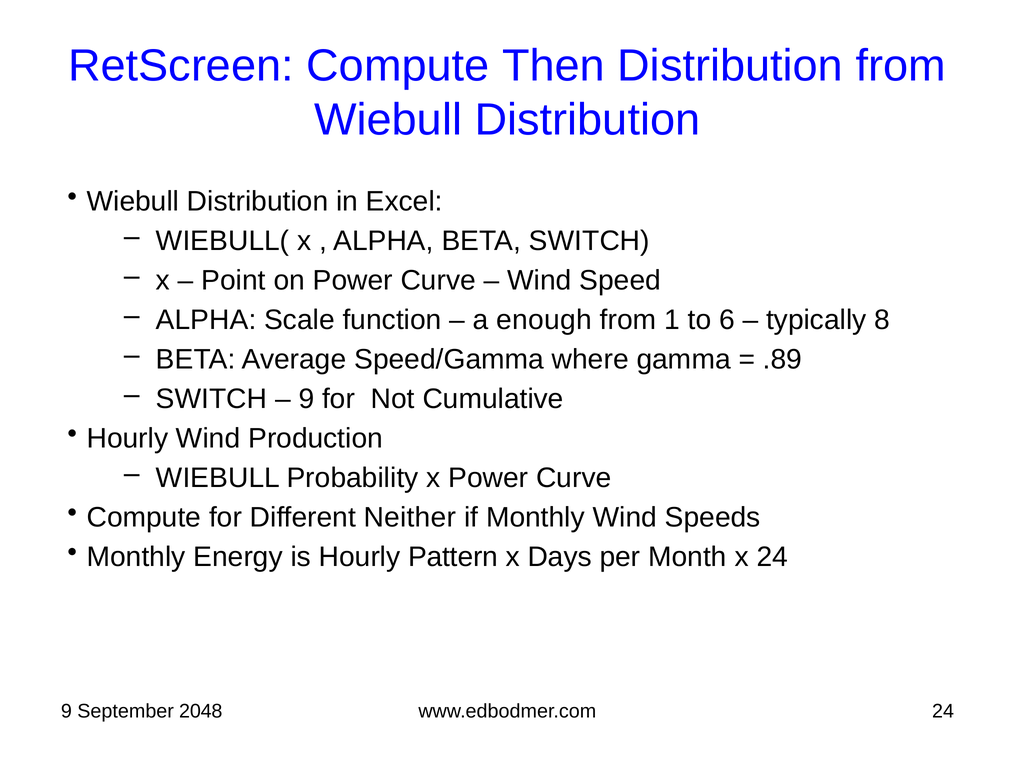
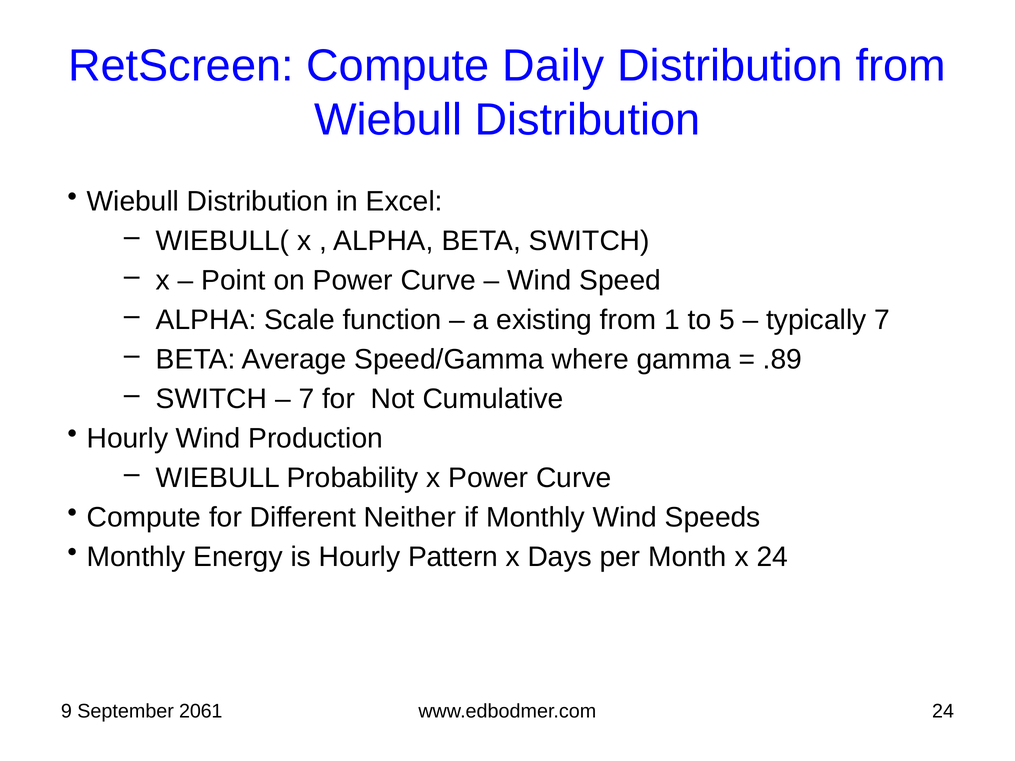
Then: Then -> Daily
enough: enough -> existing
6: 6 -> 5
typically 8: 8 -> 7
9 at (307, 399): 9 -> 7
2048: 2048 -> 2061
